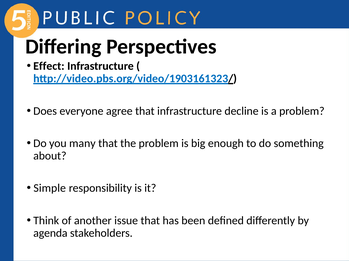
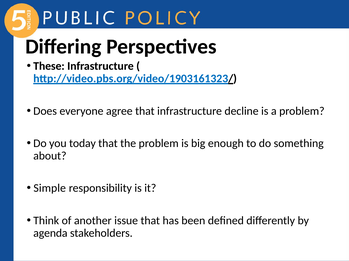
Effect: Effect -> These
many: many -> today
